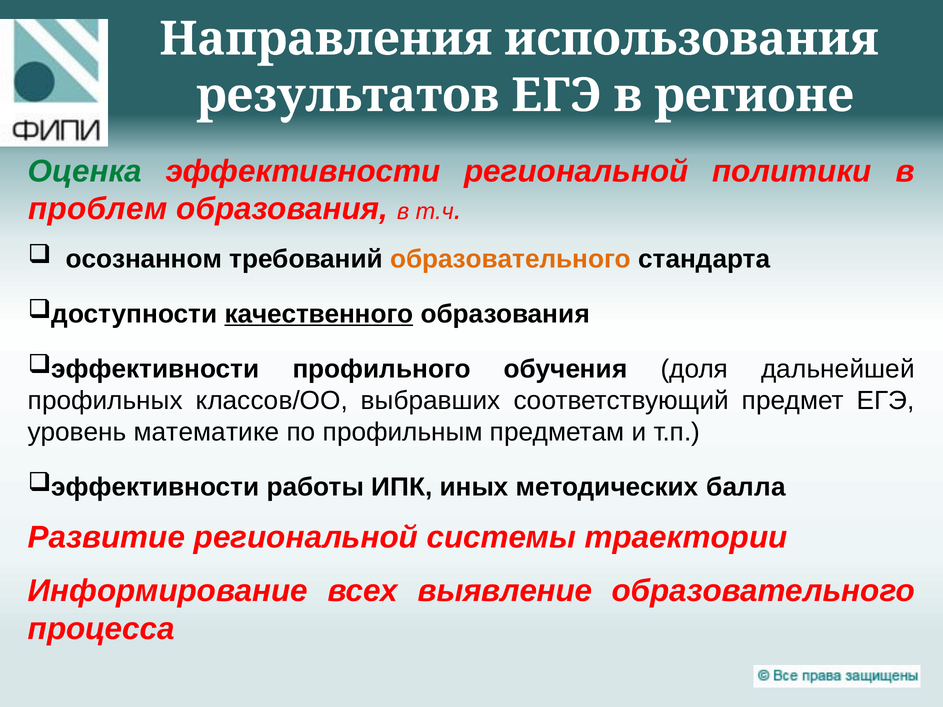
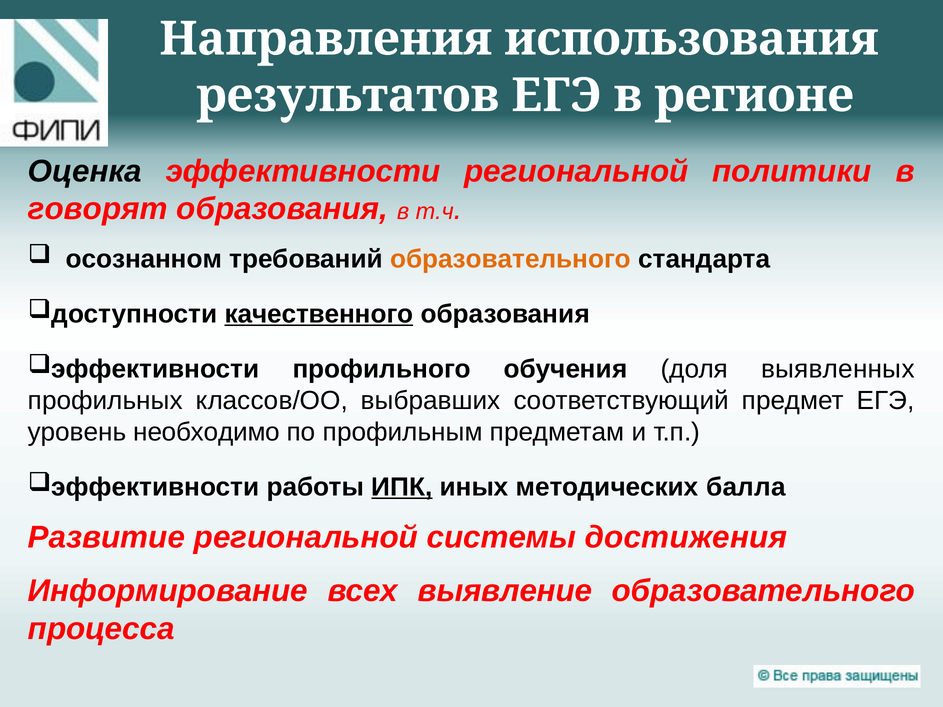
Оценка colour: green -> black
проблем: проблем -> говорят
дальнейшей: дальнейшей -> выявленных
математике: математике -> необходимо
ИПК underline: none -> present
траектории: траектории -> достижения
